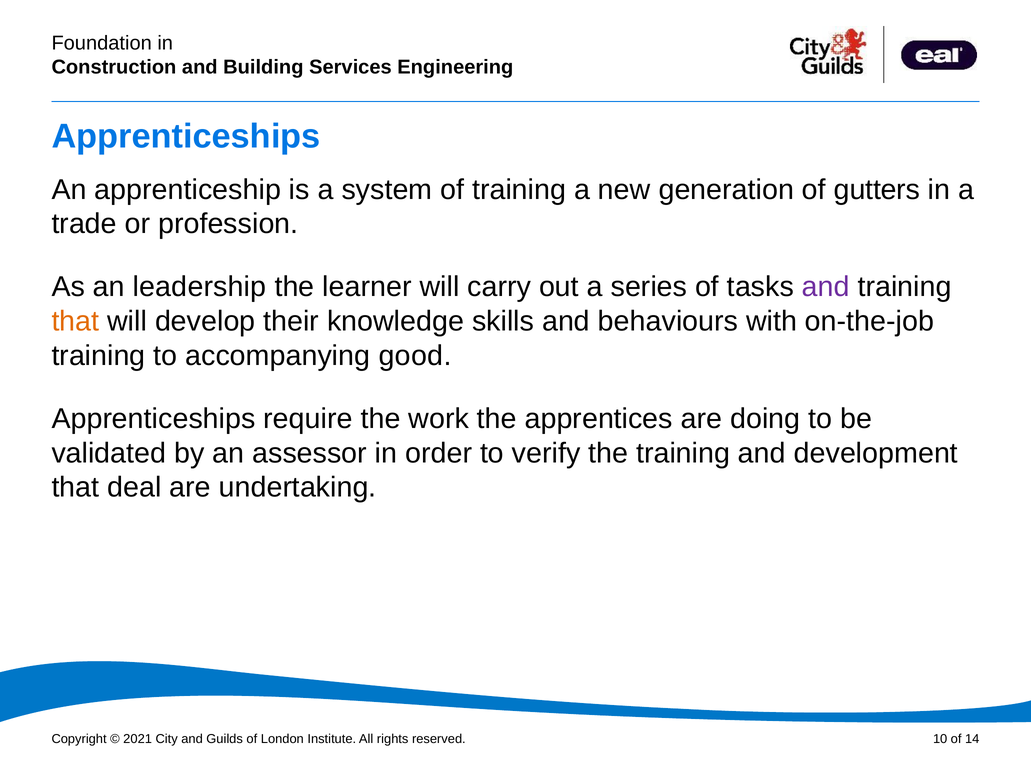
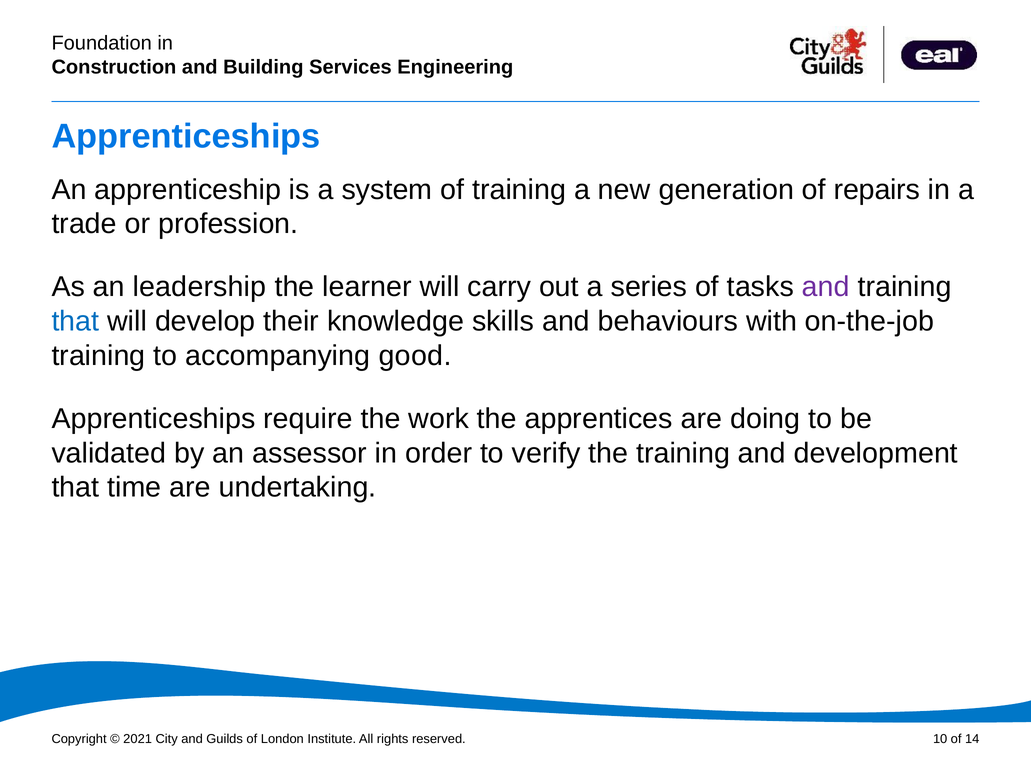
gutters: gutters -> repairs
that at (75, 321) colour: orange -> blue
deal: deal -> time
